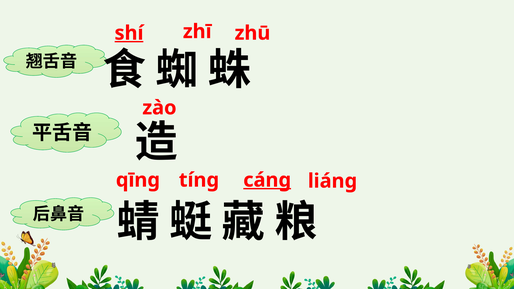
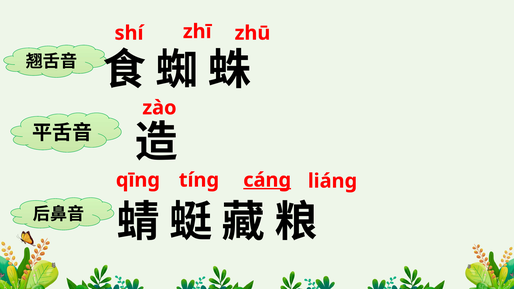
shí underline: present -> none
